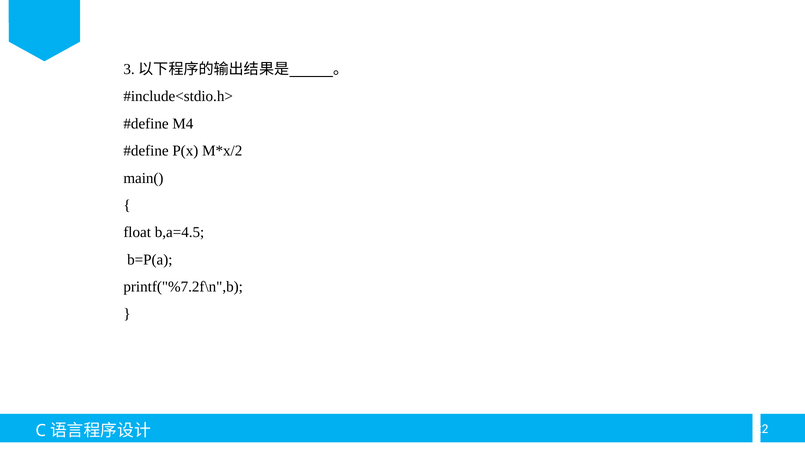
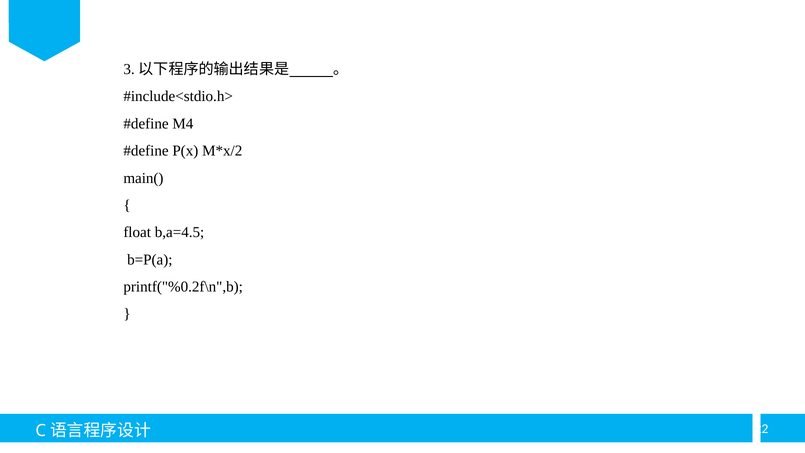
printf("%7.2f\n",b: printf("%7.2f\n",b -> printf("%0.2f\n",b
